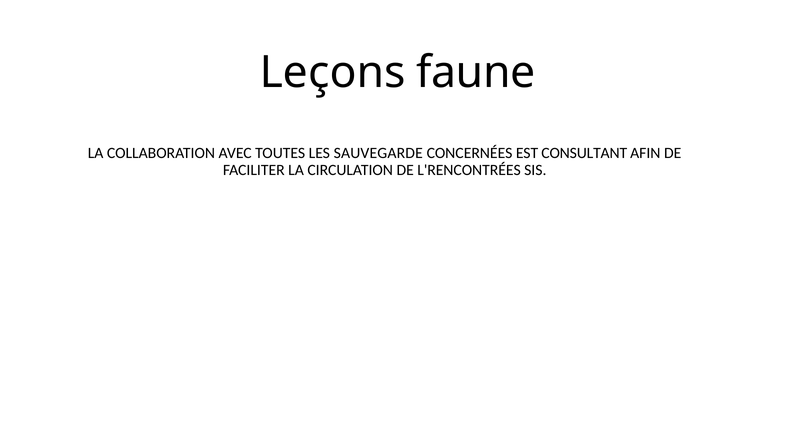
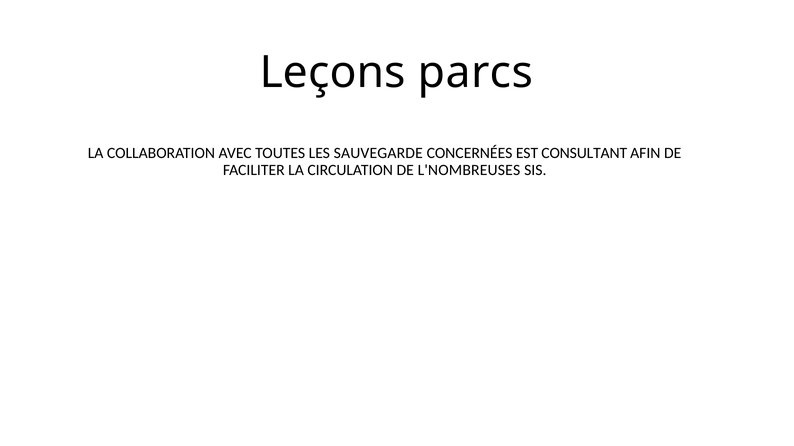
faune: faune -> parcs
L'RENCONTRÉES: L'RENCONTRÉES -> L'NOMBREUSES
